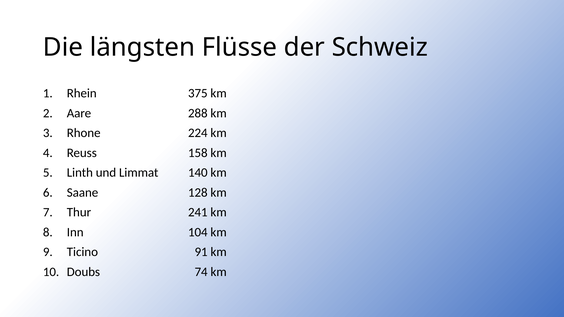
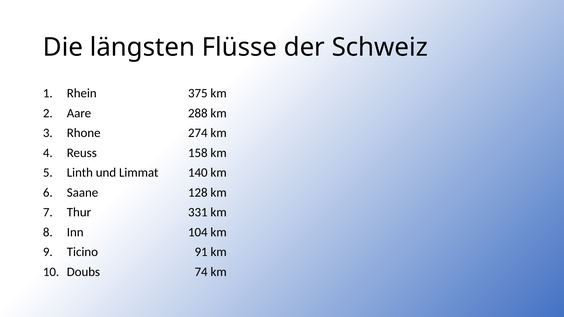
224: 224 -> 274
241: 241 -> 331
